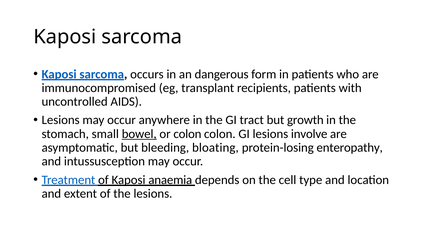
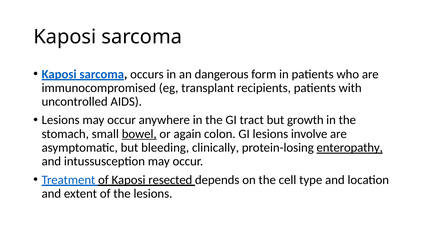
or colon: colon -> again
bloating: bloating -> clinically
enteropathy underline: none -> present
anaemia: anaemia -> resected
